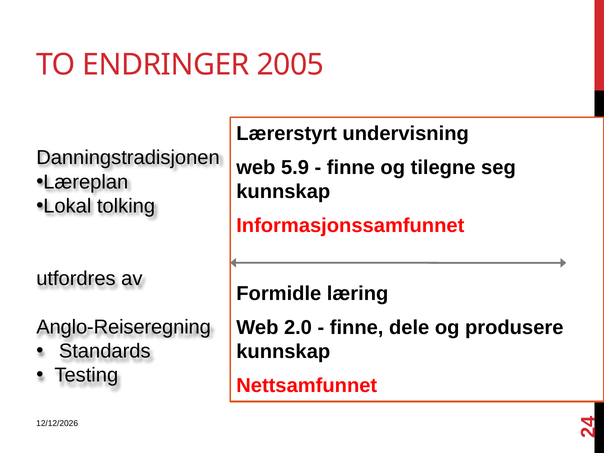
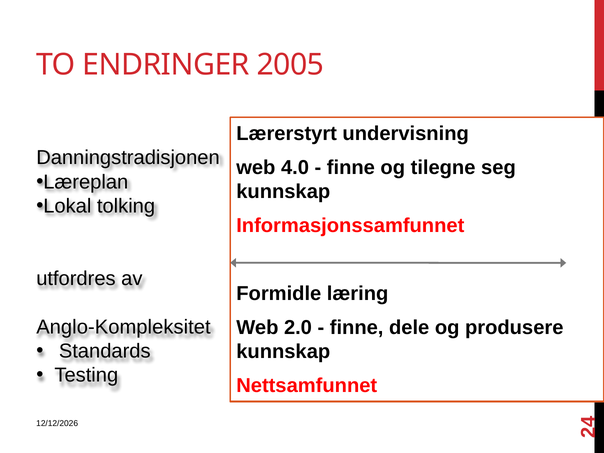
5.9: 5.9 -> 4.0
Anglo-Reiseregning: Anglo-Reiseregning -> Anglo-Kompleksitet
